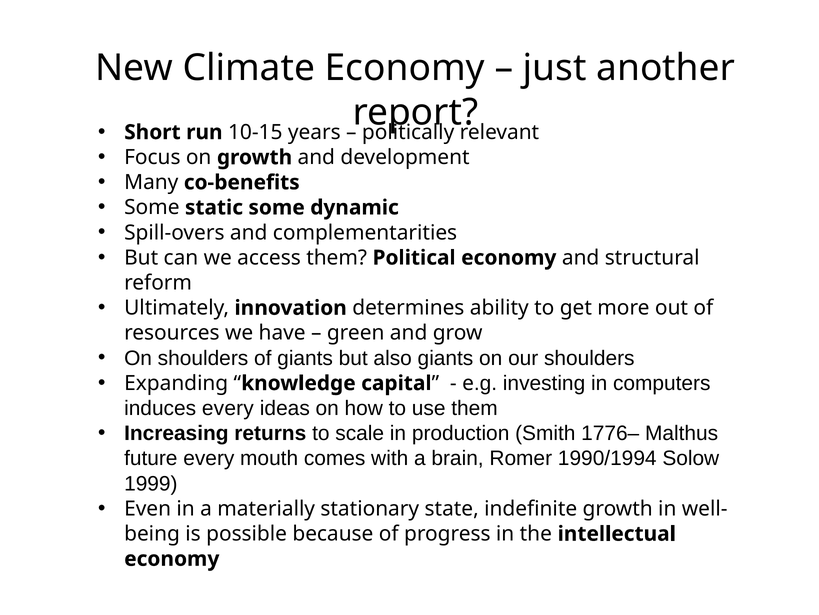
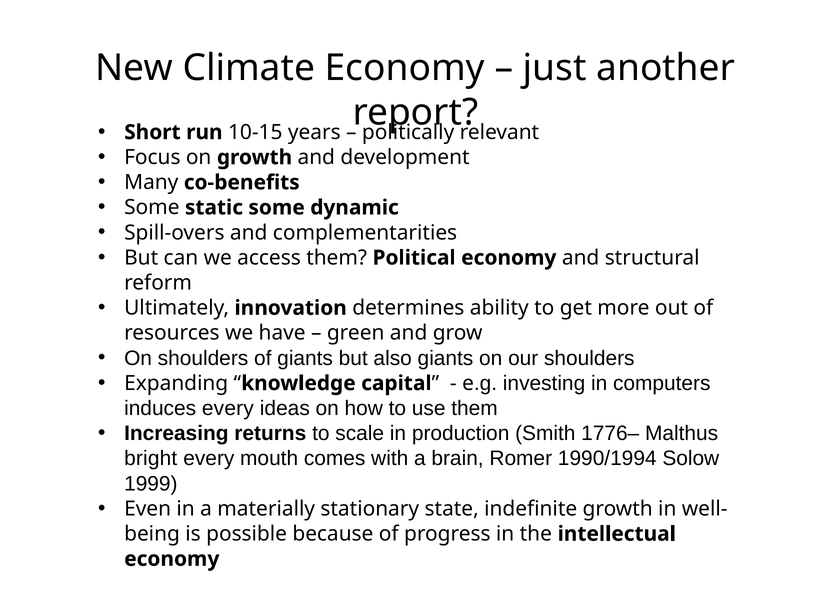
future: future -> bright
